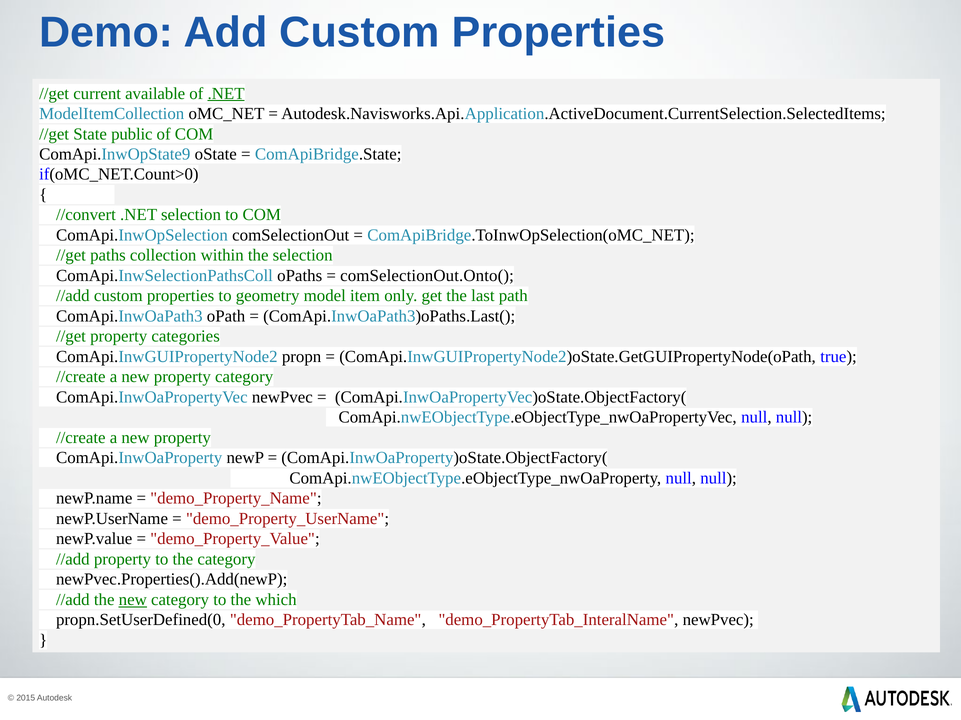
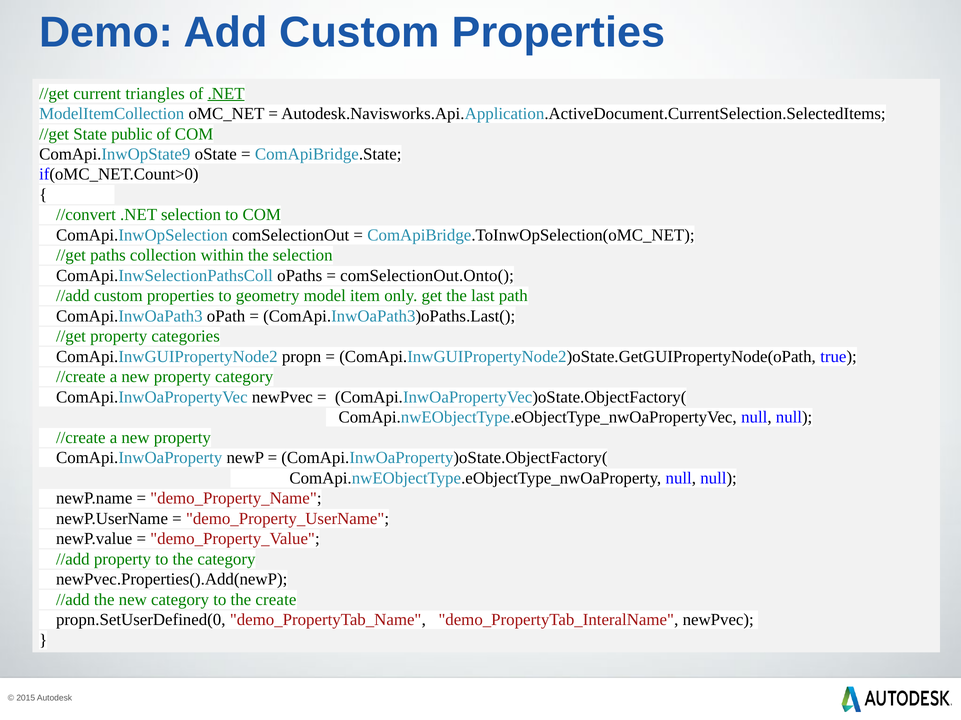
available: available -> triangles
new at (133, 600) underline: present -> none
which: which -> create
